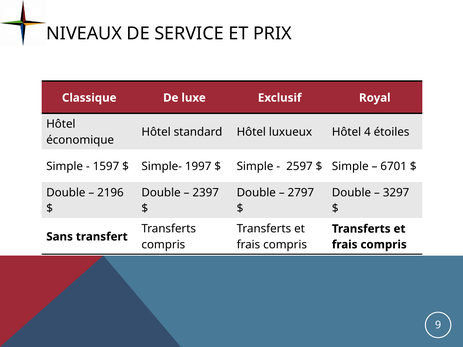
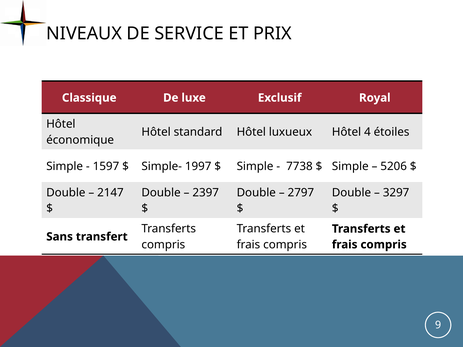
2597: 2597 -> 7738
6701: 6701 -> 5206
2196: 2196 -> 2147
